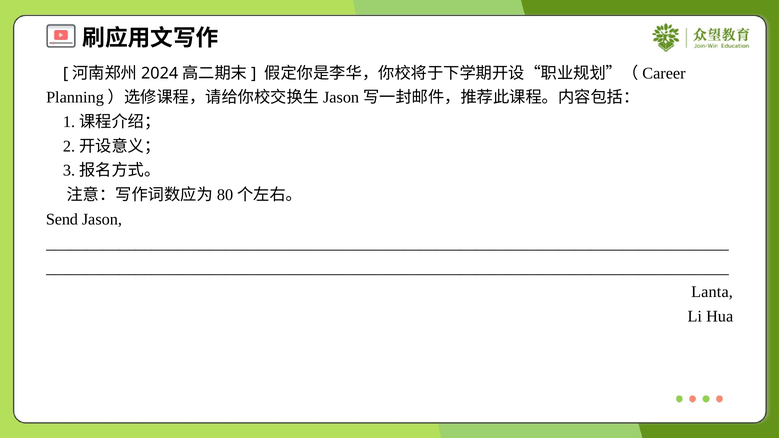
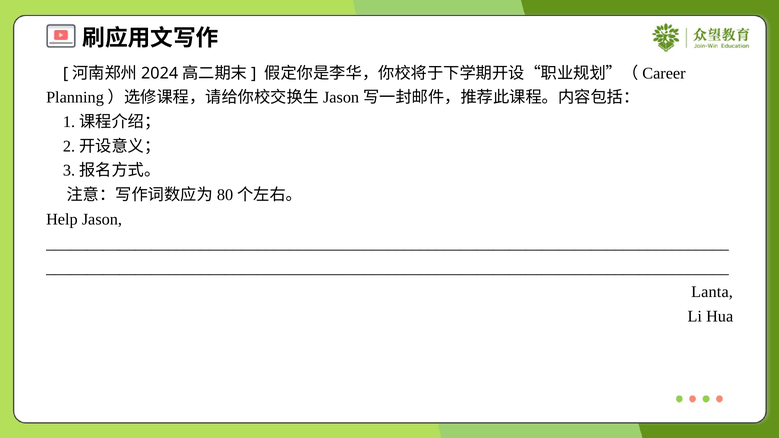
Send: Send -> Help
